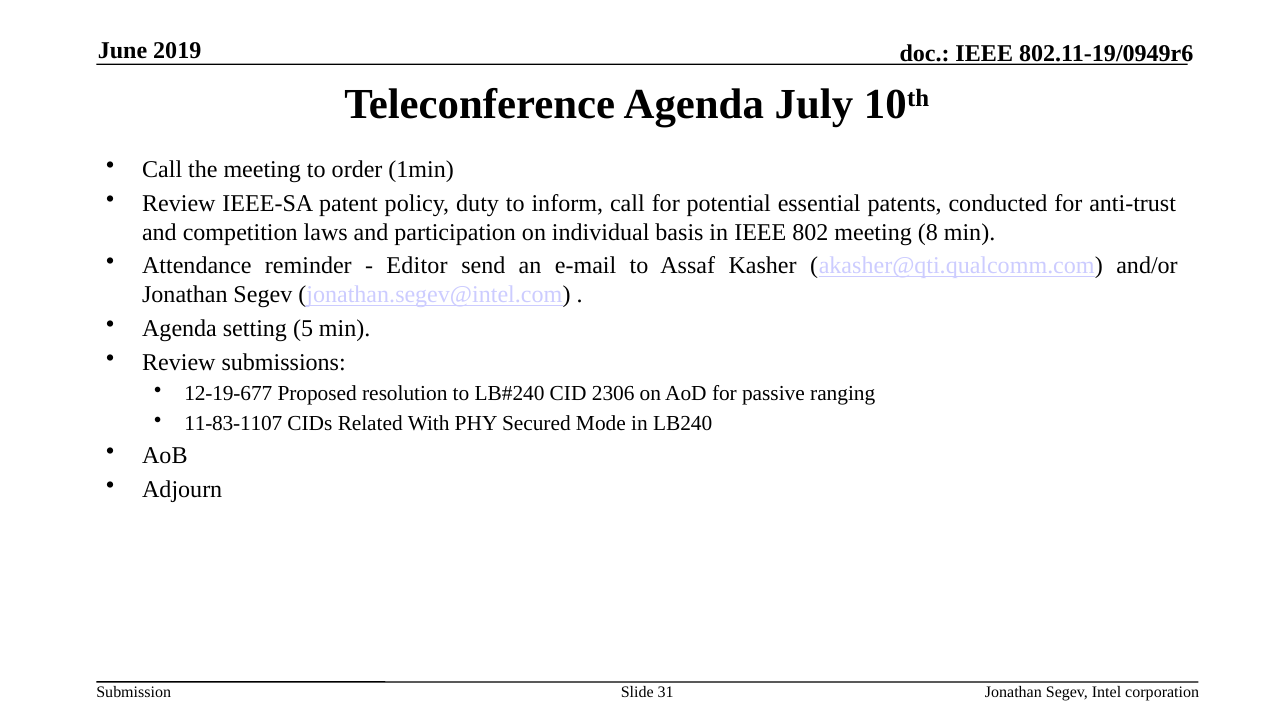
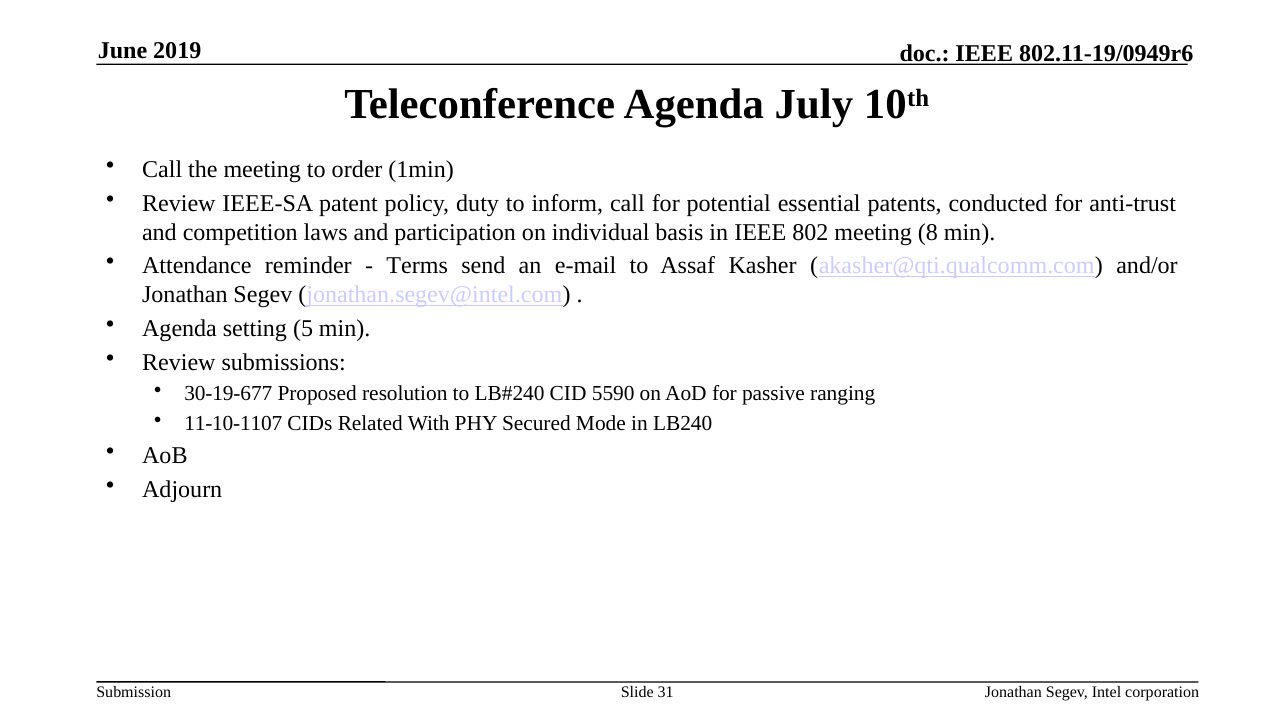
Editor: Editor -> Terms
12-19-677: 12-19-677 -> 30-19-677
2306: 2306 -> 5590
11-83-1107: 11-83-1107 -> 11-10-1107
